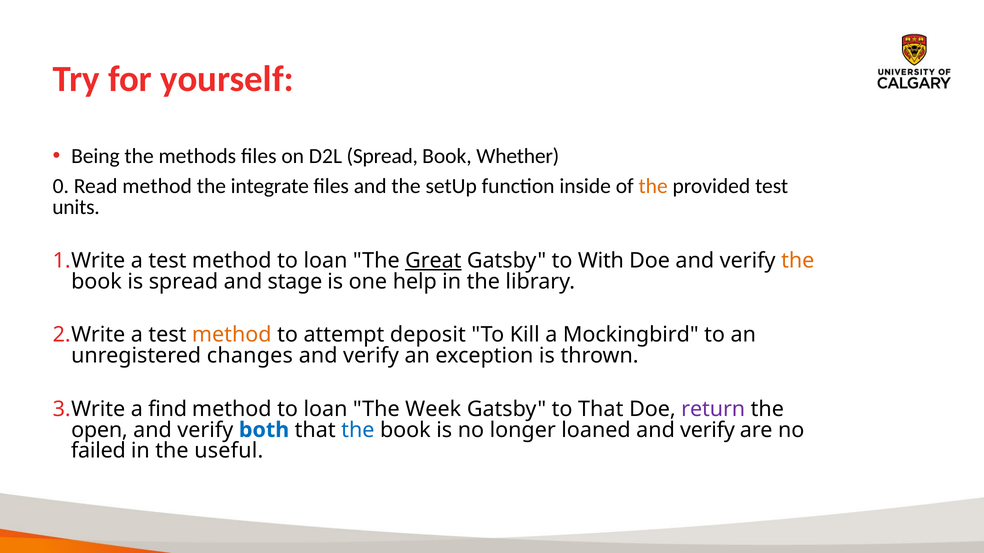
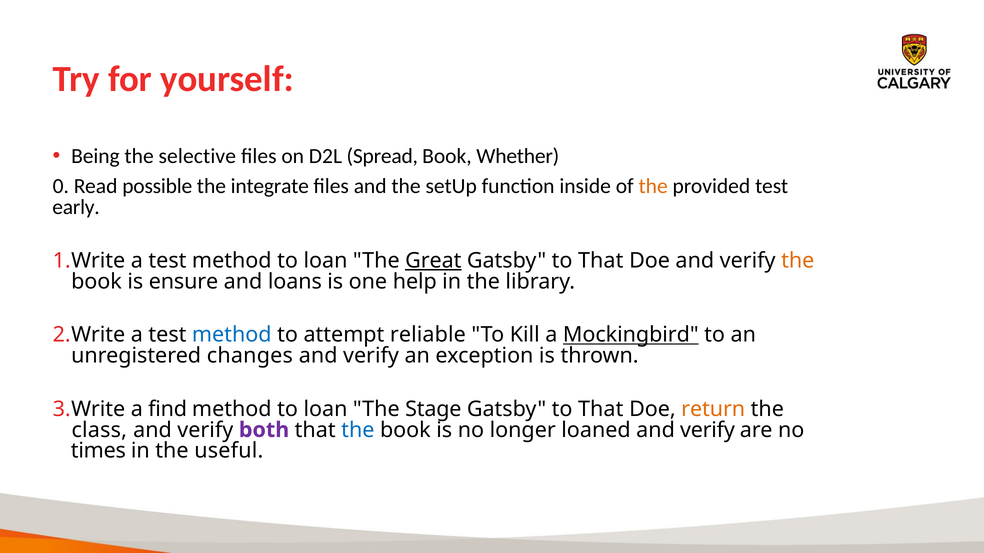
methods: methods -> selective
Read method: method -> possible
units: units -> early
With at (601, 261): With -> That
is spread: spread -> ensure
stage: stage -> loans
method at (232, 335) colour: orange -> blue
deposit: deposit -> reliable
Mockingbird underline: none -> present
Week: Week -> Stage
return colour: purple -> orange
open: open -> class
both colour: blue -> purple
failed: failed -> times
